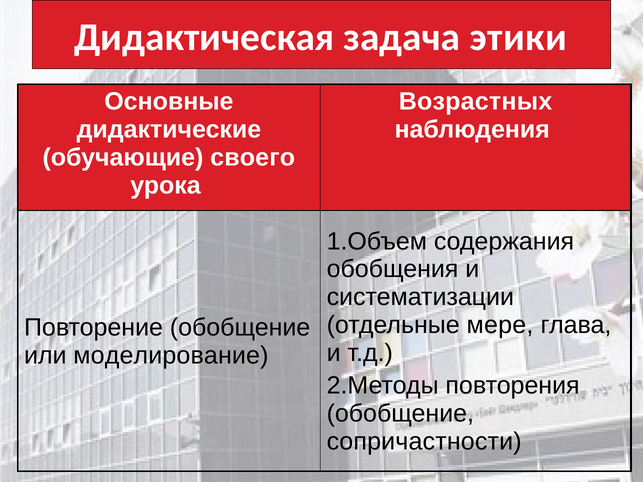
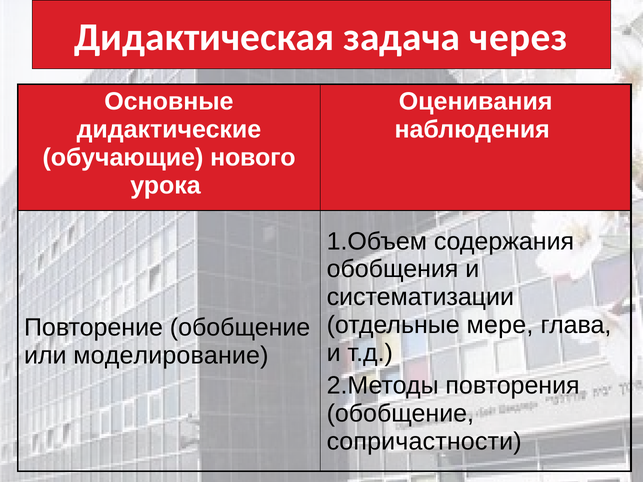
этики: этики -> через
Возрастных: Возрастных -> Оценивания
своего: своего -> нового
